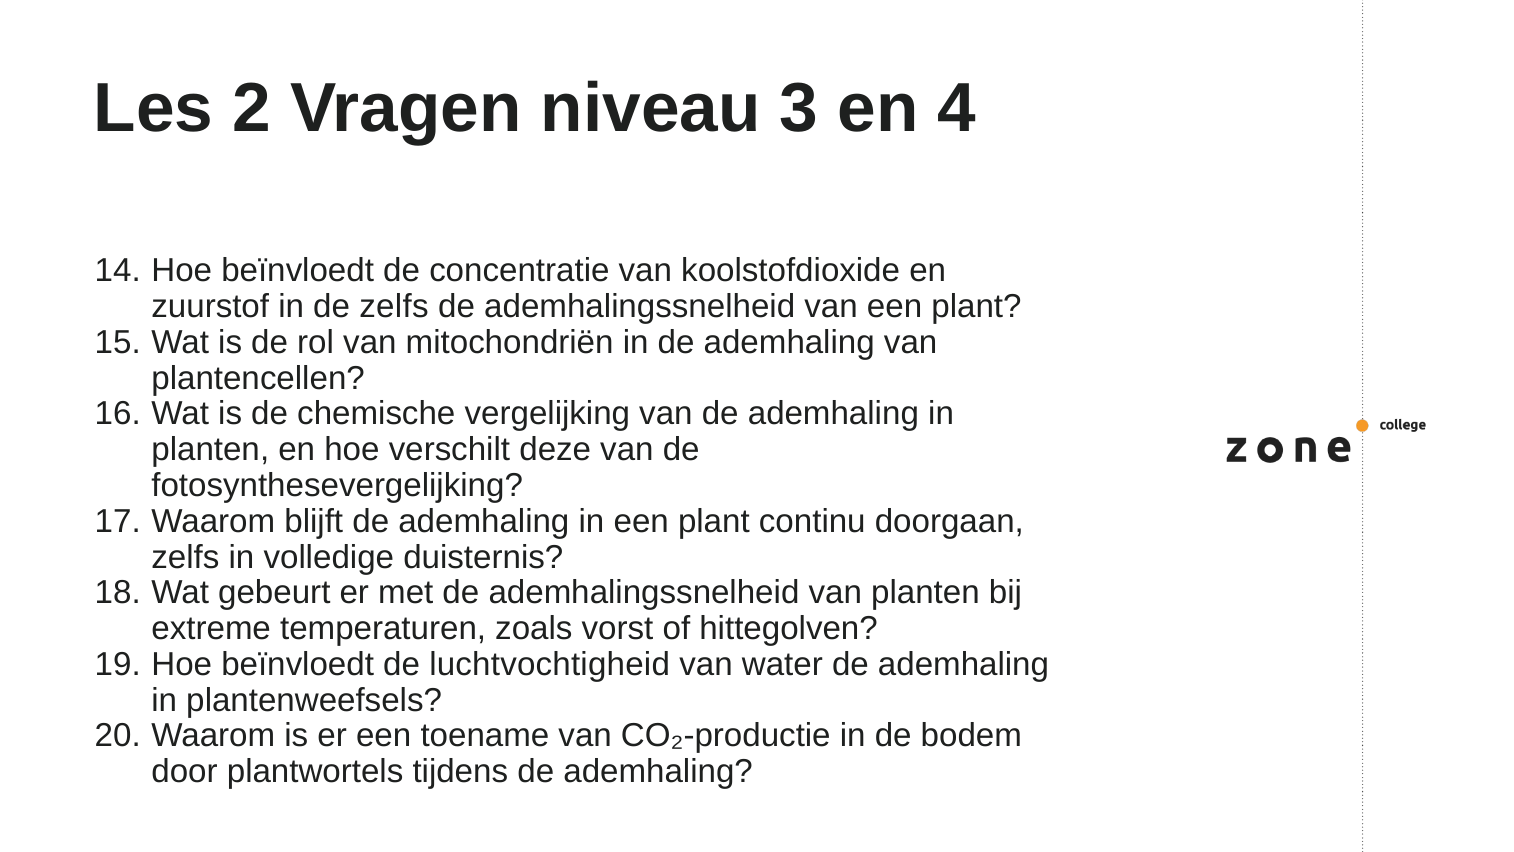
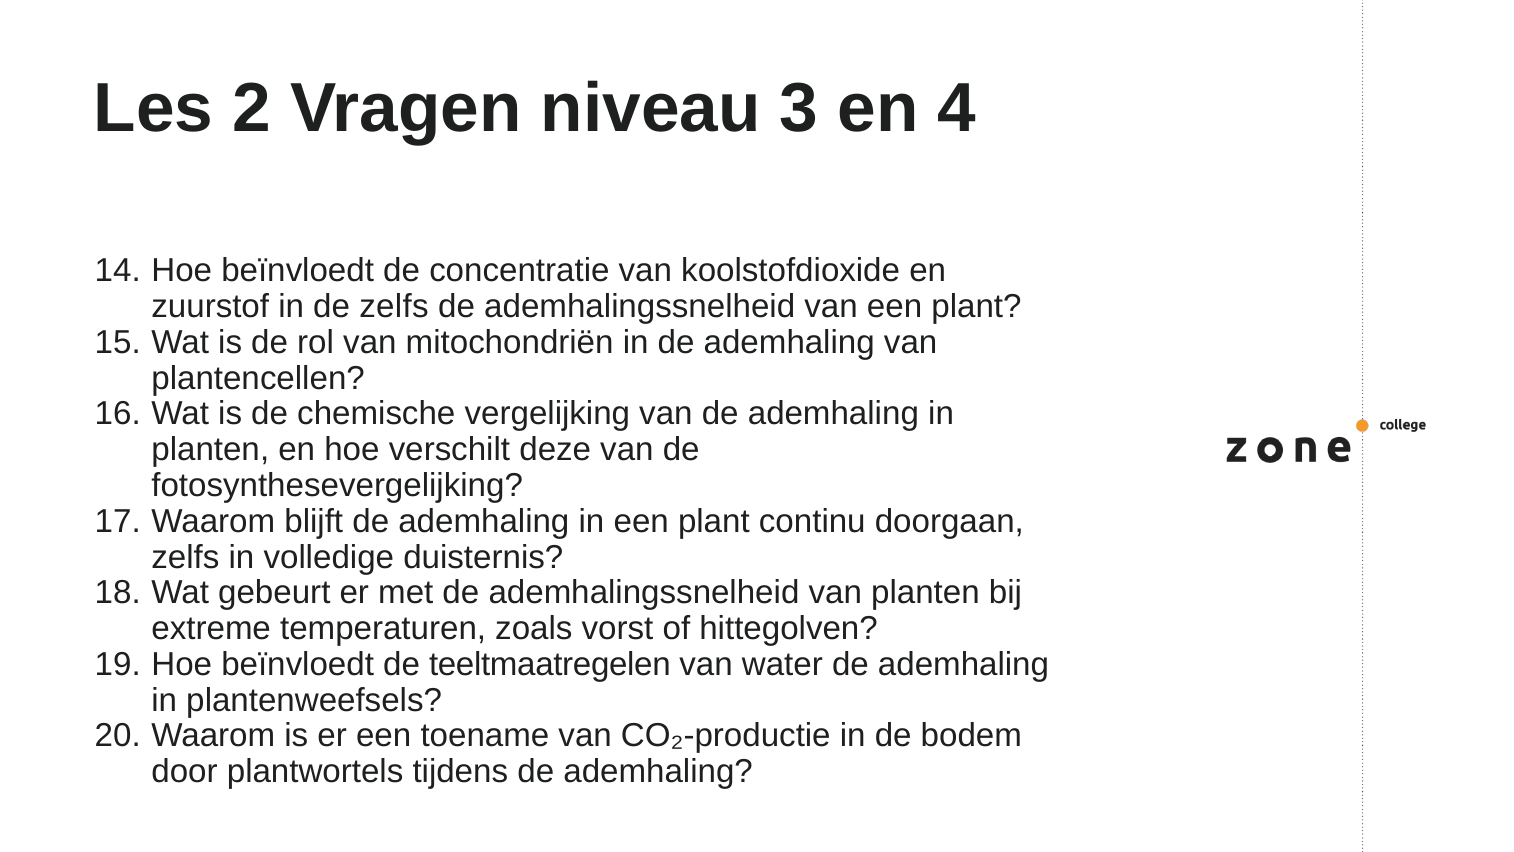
luchtvochtigheid: luchtvochtigheid -> teeltmaatregelen
